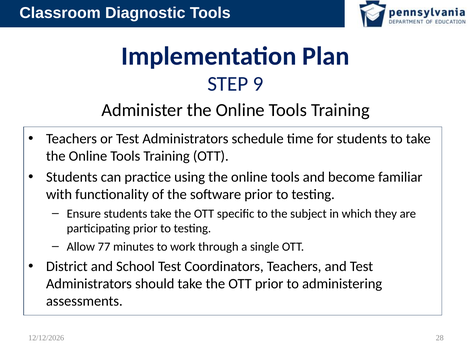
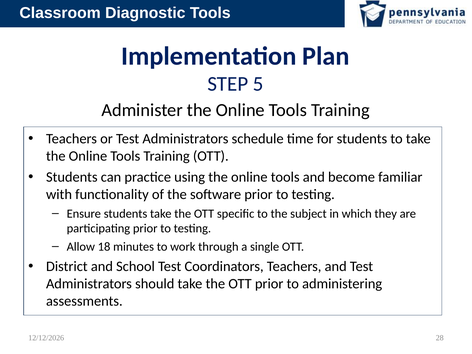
9: 9 -> 5
77: 77 -> 18
